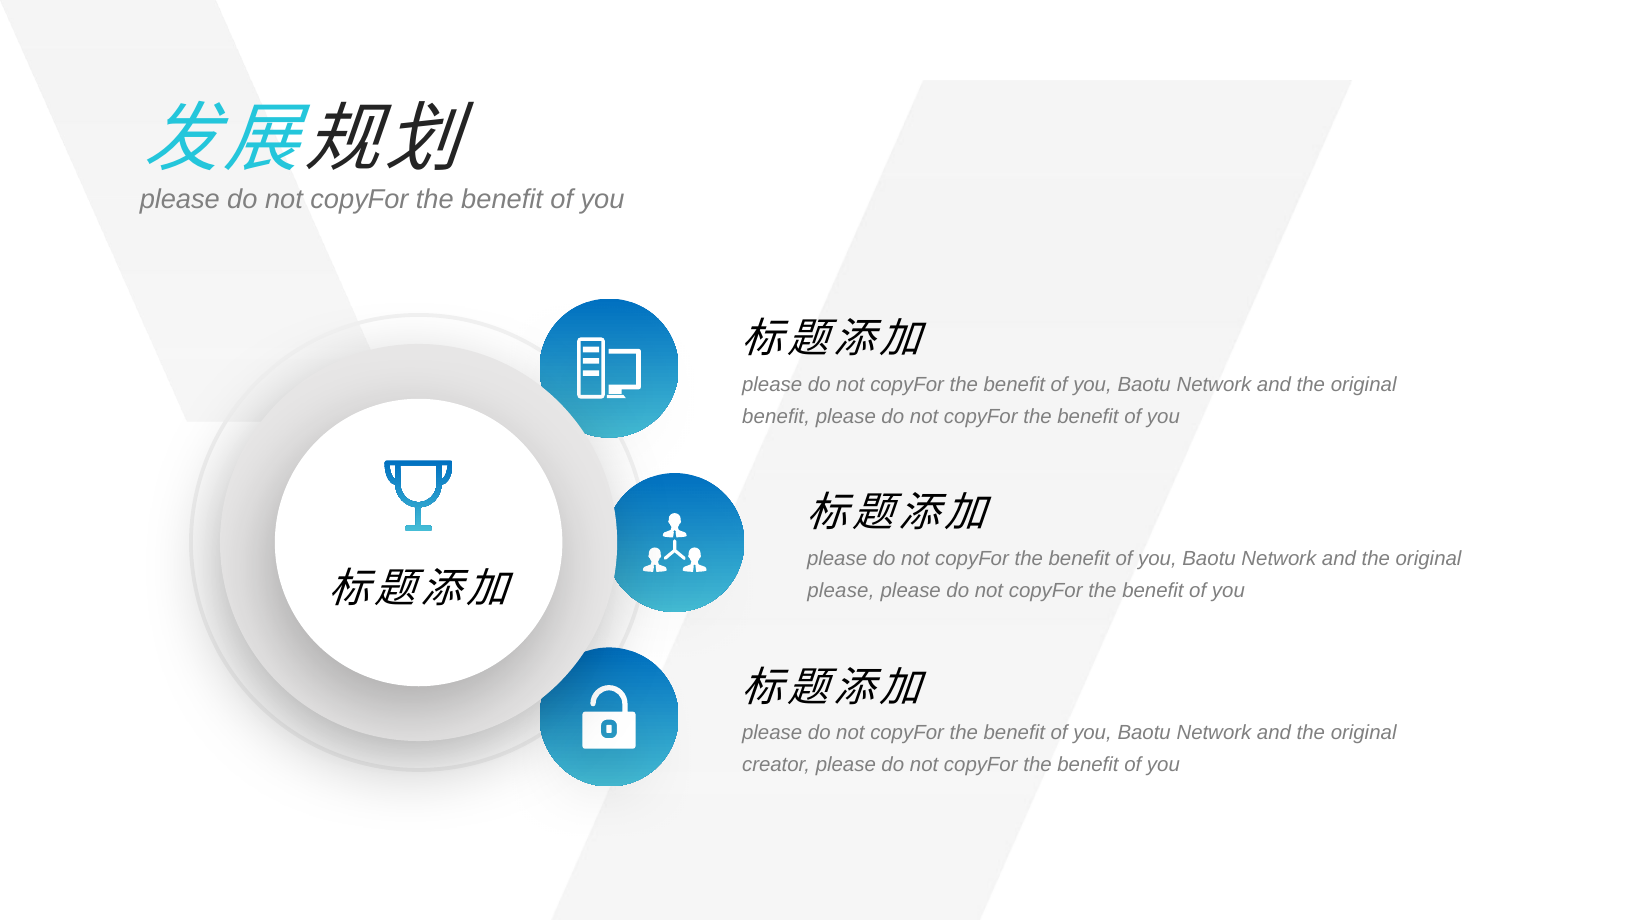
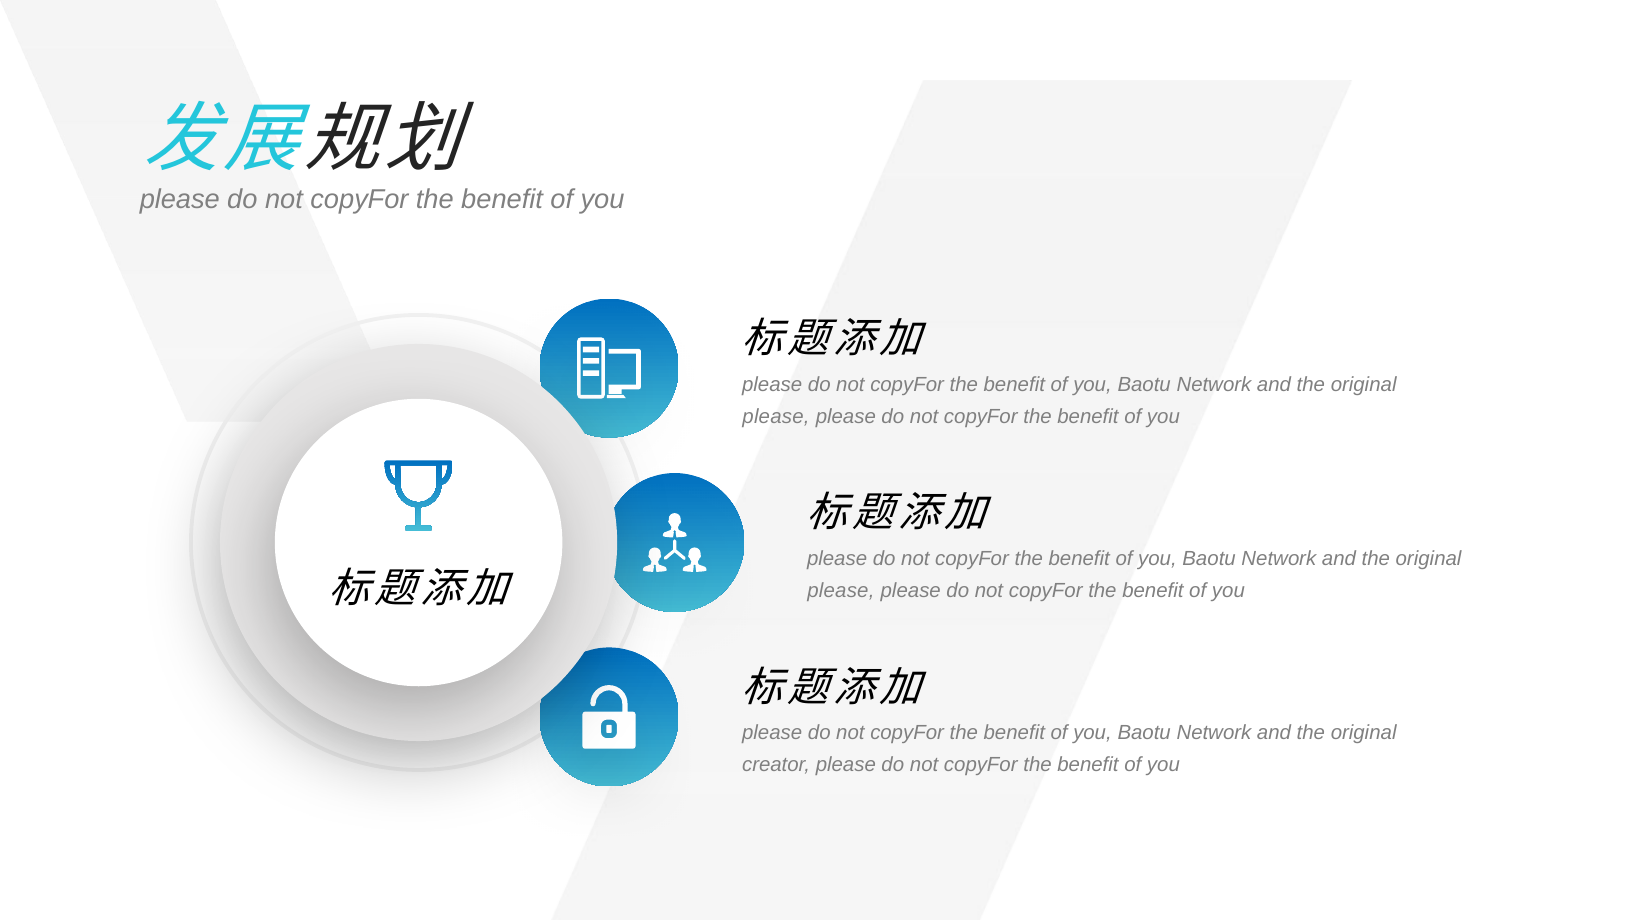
benefit at (776, 416): benefit -> please
